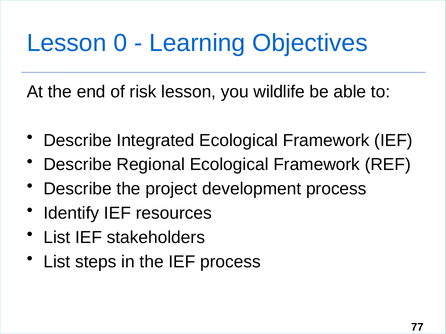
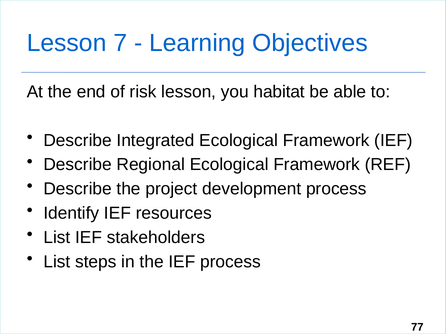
0: 0 -> 7
wildlife: wildlife -> habitat
